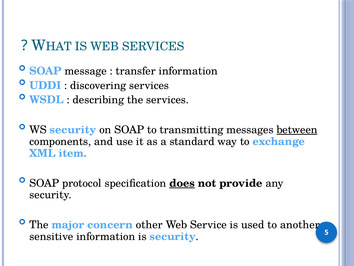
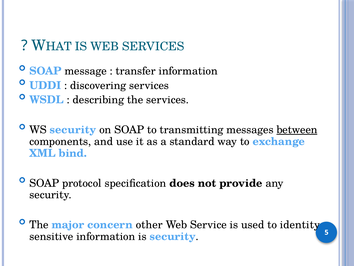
item: item -> bind
does underline: present -> none
another: another -> identity
